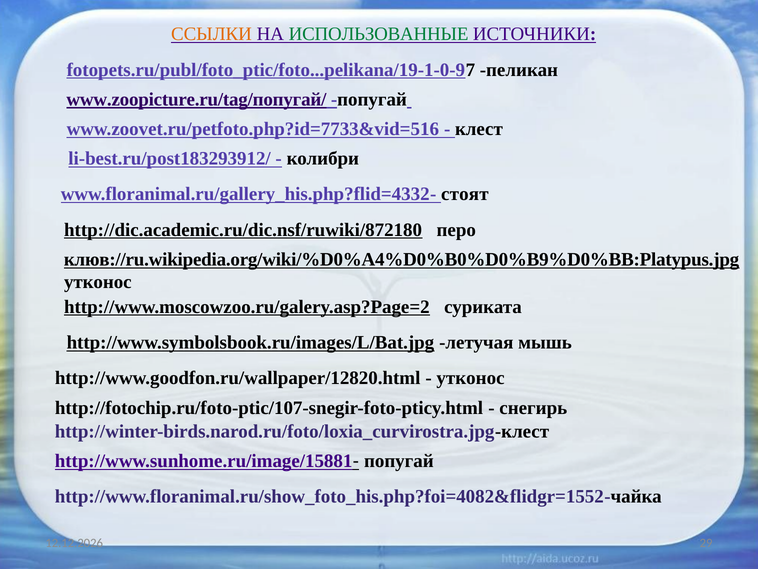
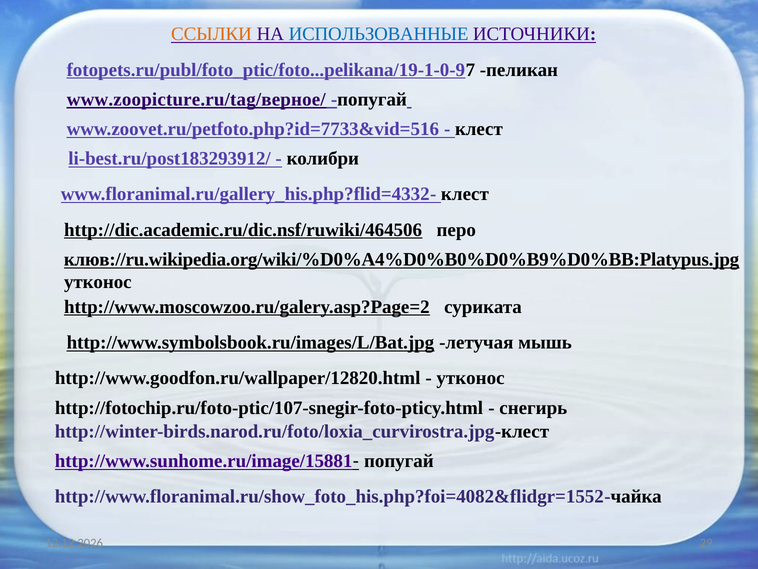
ИСПОЛЬЗОВАННЫЕ colour: green -> blue
www.zoopicture.ru/tag/попугай/: www.zoopicture.ru/tag/попугай/ -> www.zoopicture.ru/tag/верное/
www.floranimal.ru/gallery_his.php?flid=4332- стоят: стоят -> клест
http://dic.academic.ru/dic.nsf/ruwiki/872180: http://dic.academic.ru/dic.nsf/ruwiki/872180 -> http://dic.academic.ru/dic.nsf/ruwiki/464506
